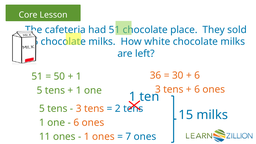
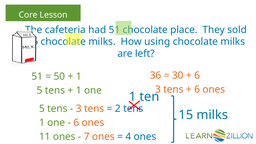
white: white -> using
1 at (87, 137): 1 -> 7
7: 7 -> 4
